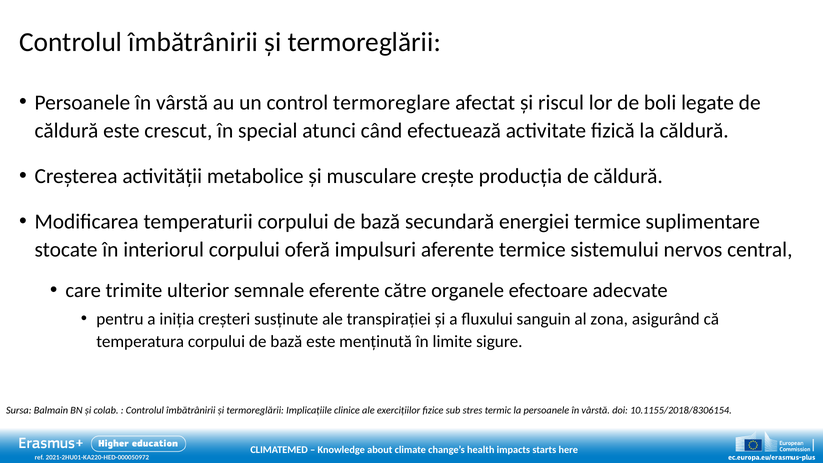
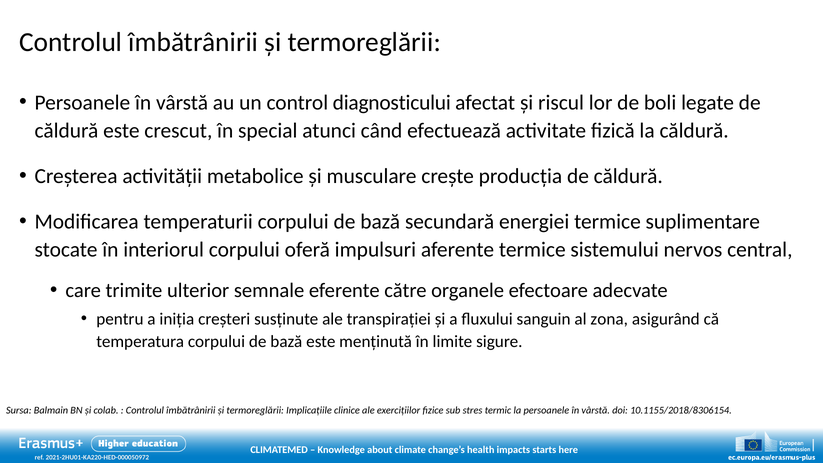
termoreglare: termoreglare -> diagnosticului
